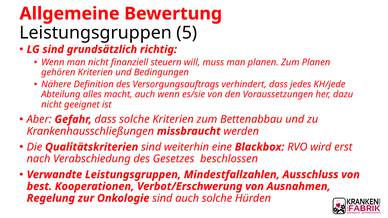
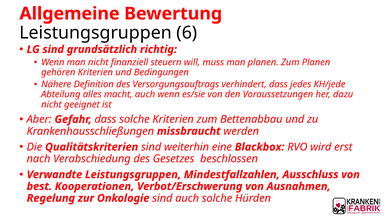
5: 5 -> 6
